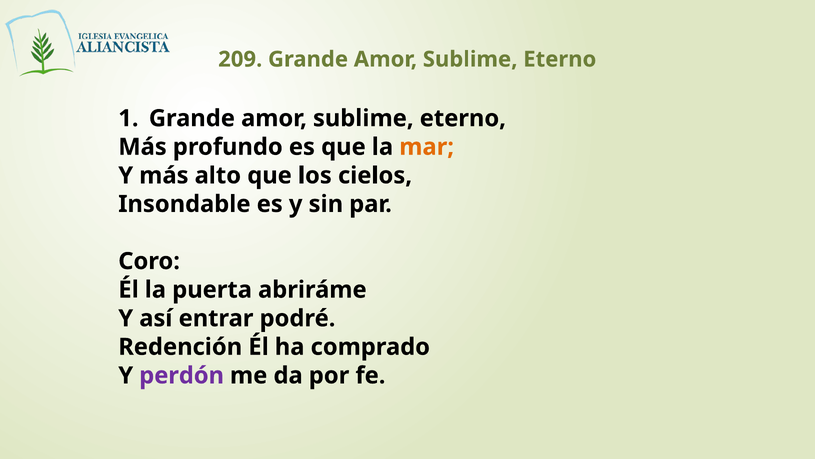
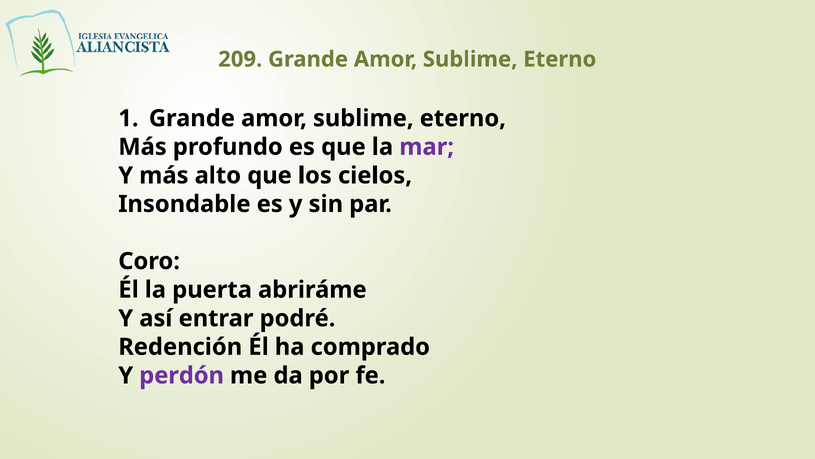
mar colour: orange -> purple
